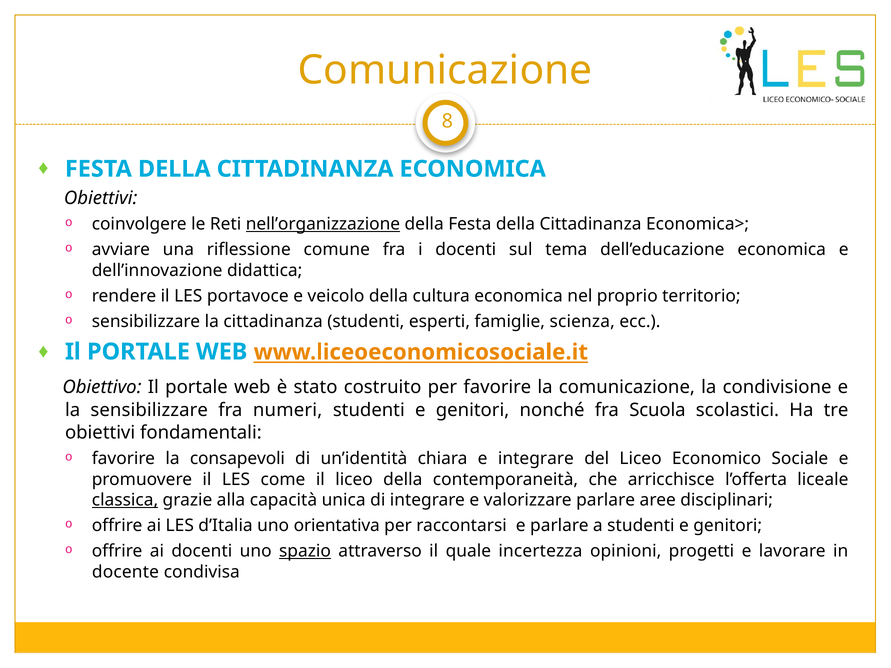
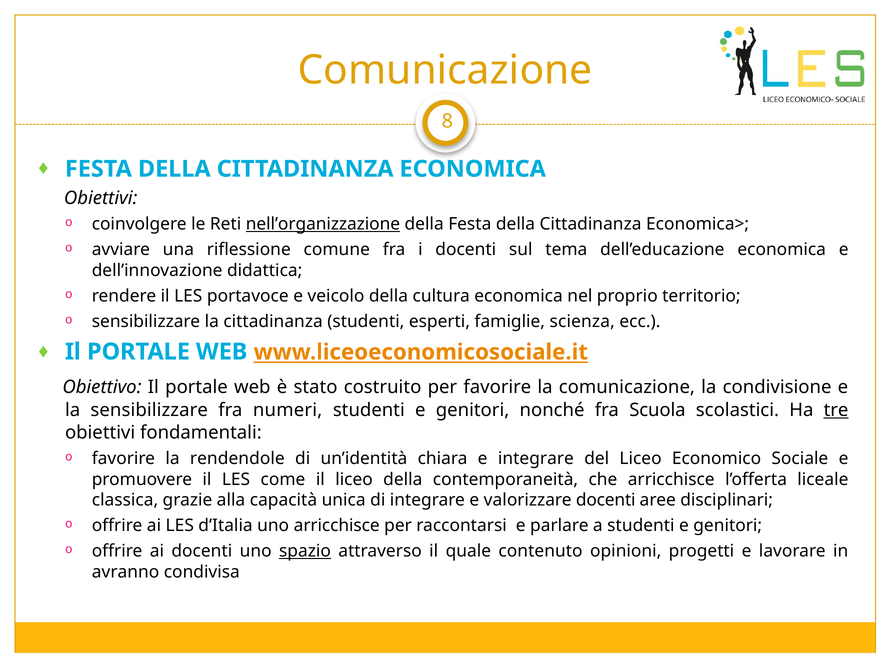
tre underline: none -> present
consapevoli: consapevoli -> rendendole
classica underline: present -> none
valorizzare parlare: parlare -> docenti
uno orientativa: orientativa -> arricchisce
incertezza: incertezza -> contenuto
docente: docente -> avranno
